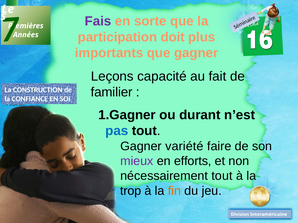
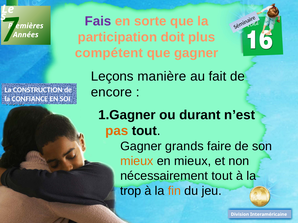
importants: importants -> compétent
capacité: capacité -> manière
familier: familier -> encore
pas colour: blue -> orange
variété: variété -> grands
mieux at (137, 161) colour: purple -> orange
en efforts: efforts -> mieux
